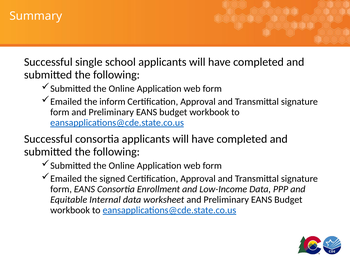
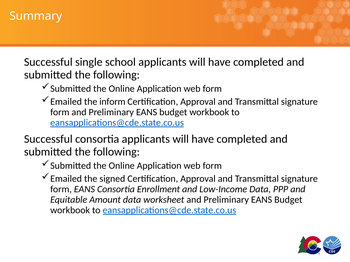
Internal: Internal -> Amount
